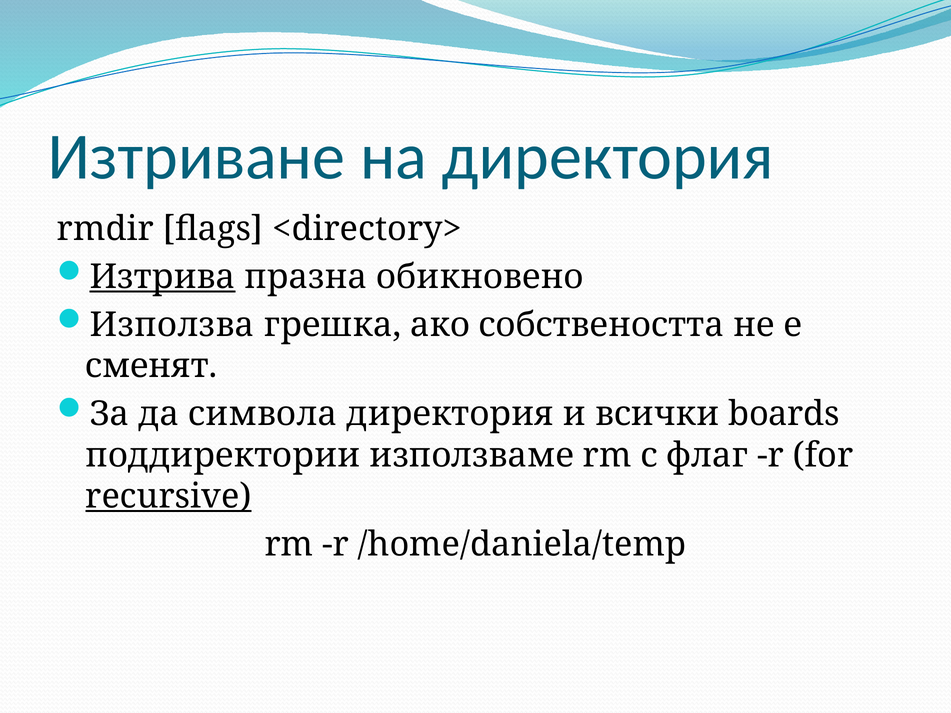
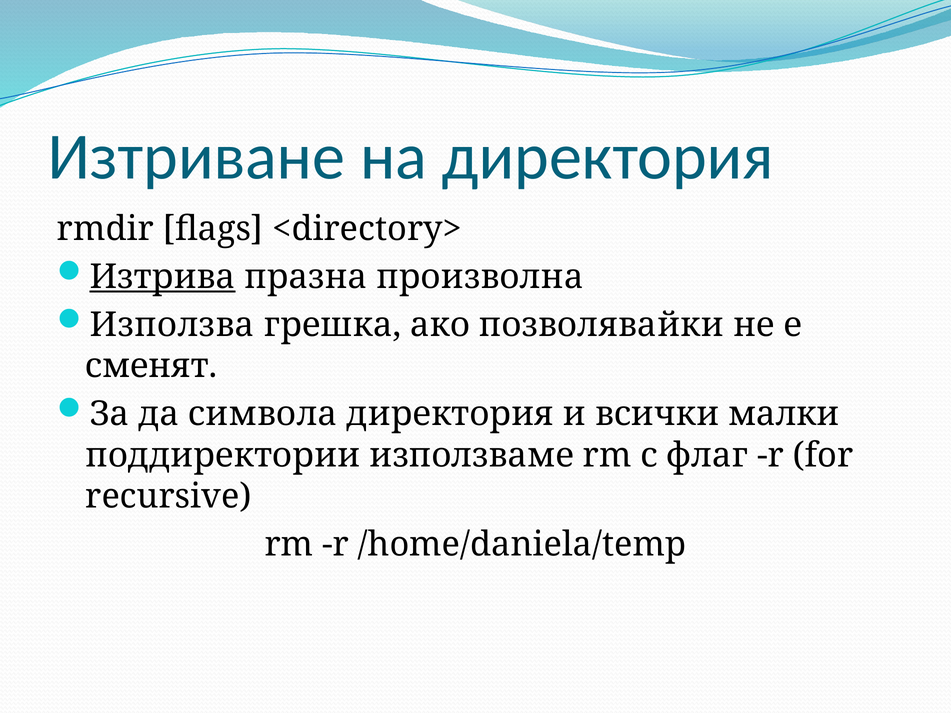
обикновено: обикновено -> произволна
собствеността: собствеността -> позволявайки
boards: boards -> малки
recursive underline: present -> none
